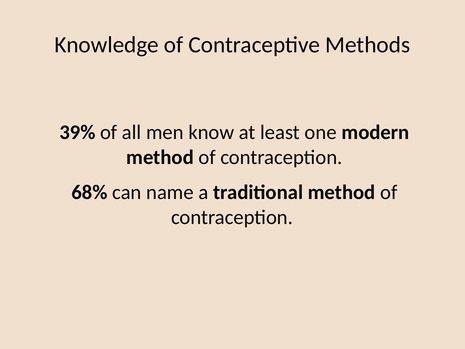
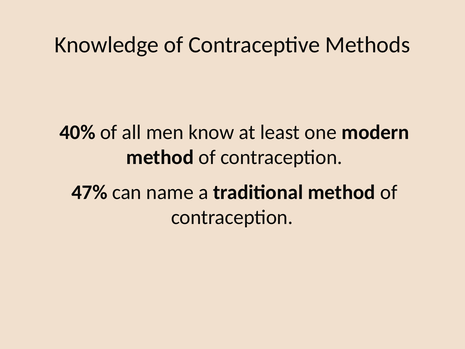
39%: 39% -> 40%
68%: 68% -> 47%
